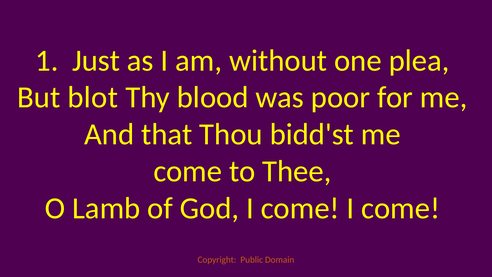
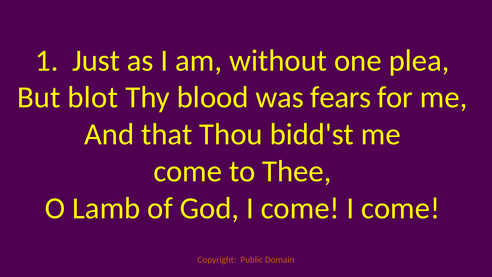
poor: poor -> fears
